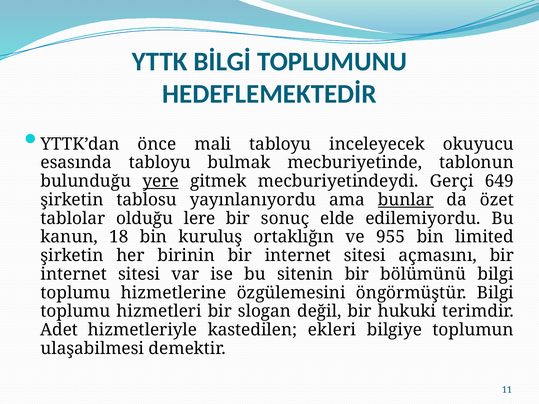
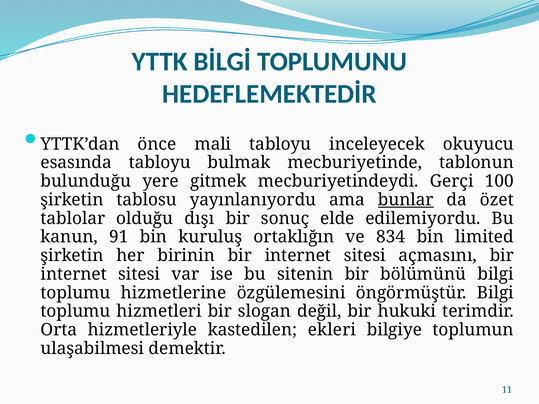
yere underline: present -> none
649: 649 -> 100
lere: lere -> dışı
18: 18 -> 91
955: 955 -> 834
Adet: Adet -> Orta
